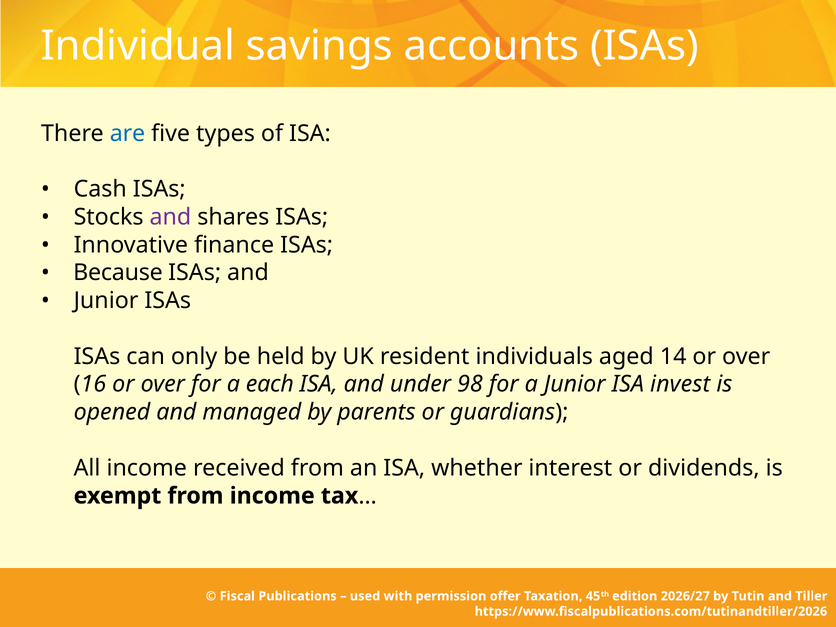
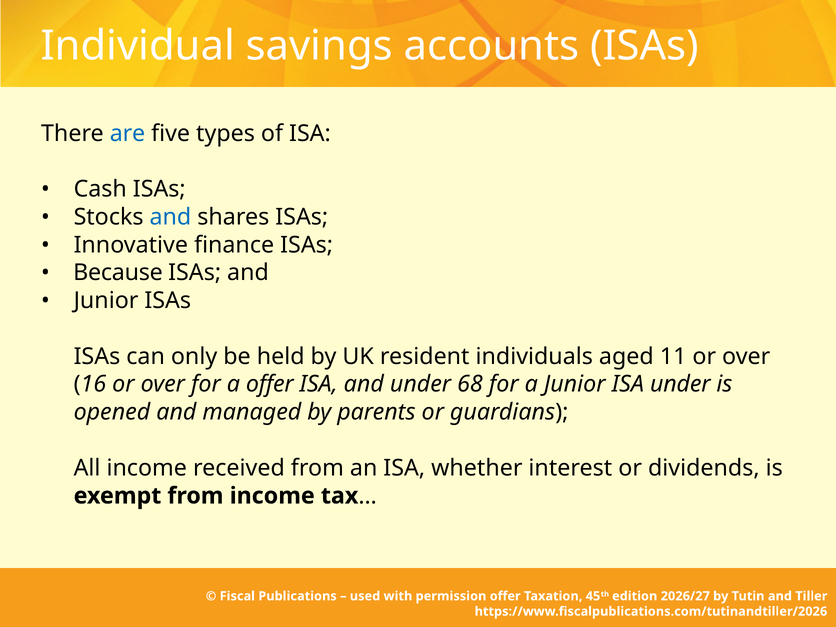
and at (170, 217) colour: purple -> blue
14: 14 -> 11
a each: each -> offer
98: 98 -> 68
ISA invest: invest -> under
